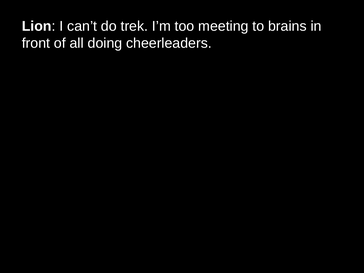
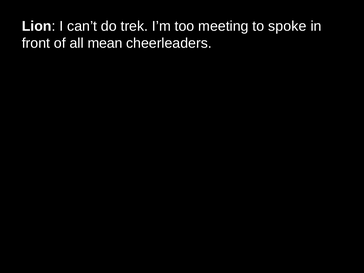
brains: brains -> spoke
doing: doing -> mean
